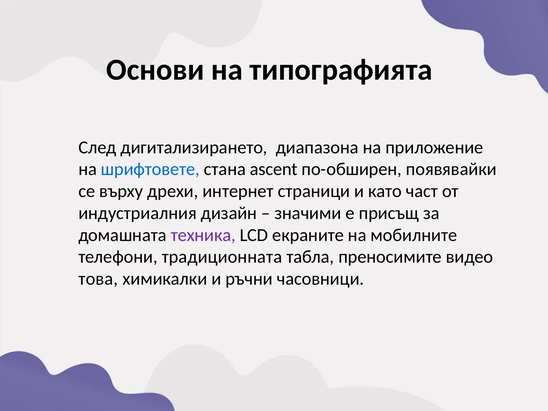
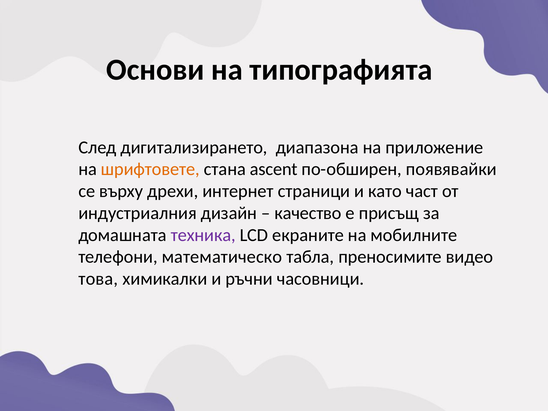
шрифтовете colour: blue -> orange
значими: значими -> качество
традиционната: традиционната -> математическо
